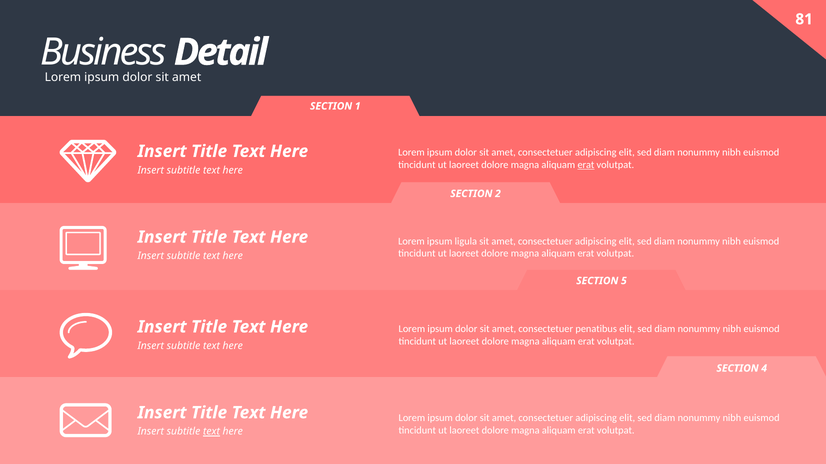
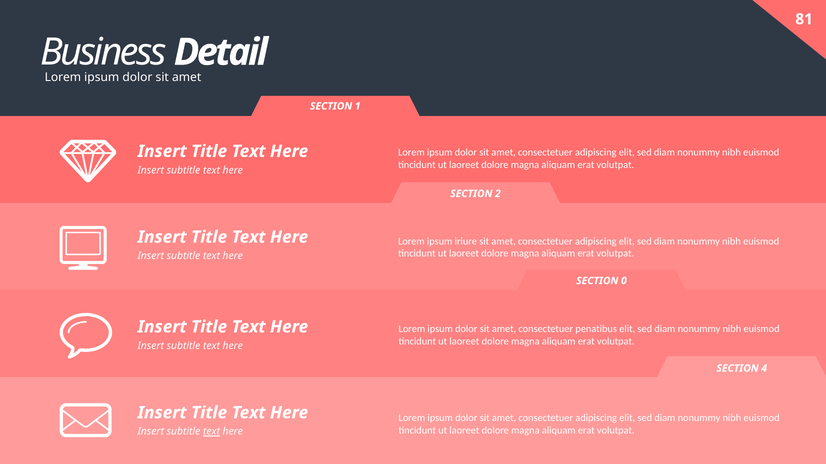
erat at (586, 165) underline: present -> none
ligula: ligula -> iriure
5: 5 -> 0
